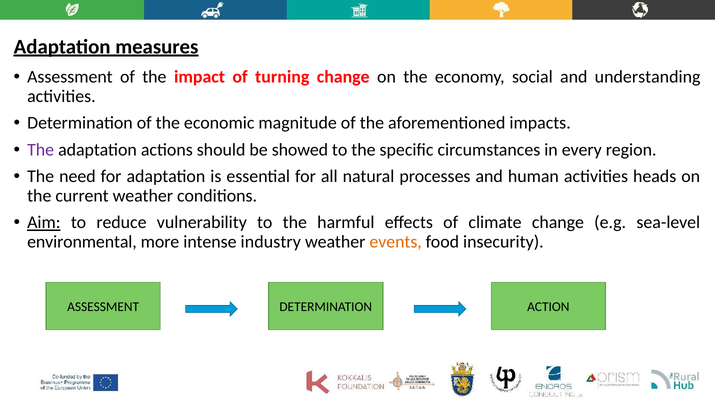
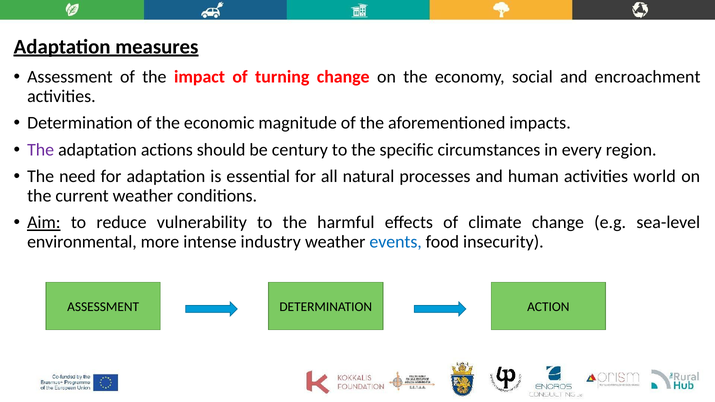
understanding: understanding -> encroachment
showed: showed -> century
heads: heads -> world
events colour: orange -> blue
